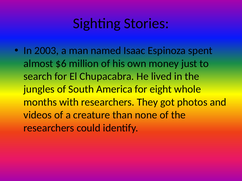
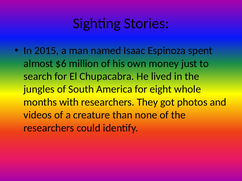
2003: 2003 -> 2015
